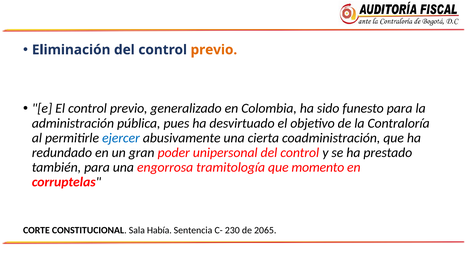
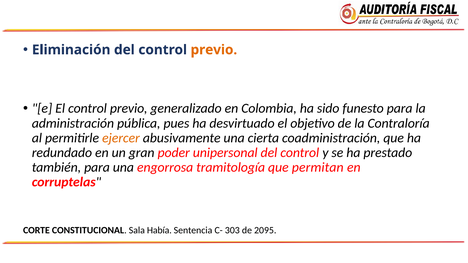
ejercer colour: blue -> orange
momento: momento -> permitan
230: 230 -> 303
2065: 2065 -> 2095
